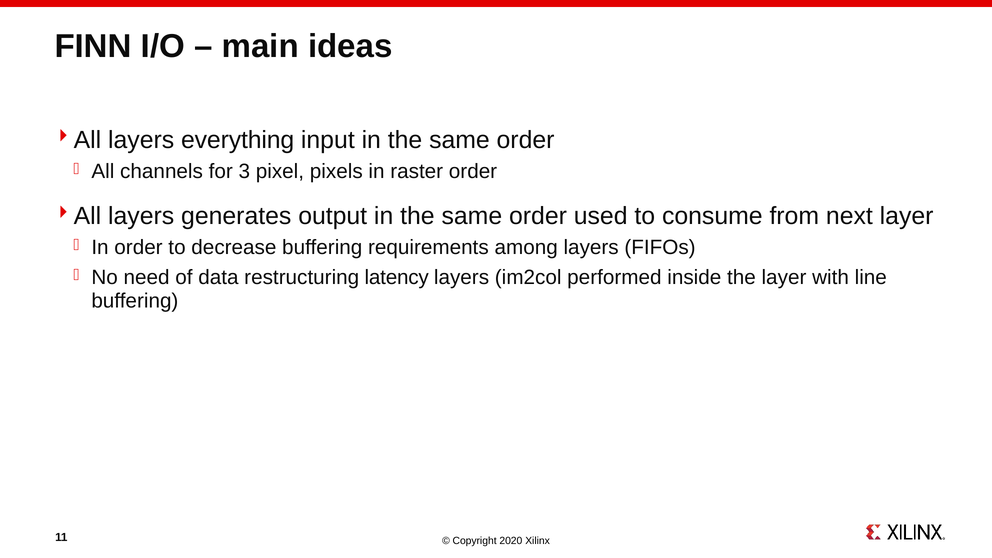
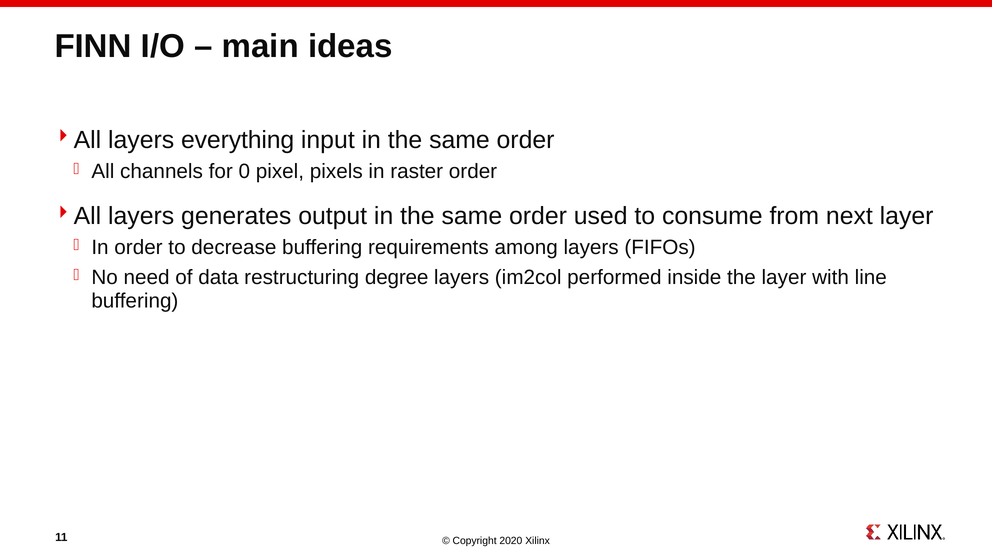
3: 3 -> 0
latency: latency -> degree
